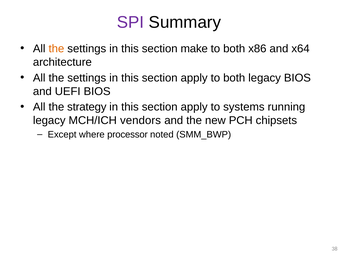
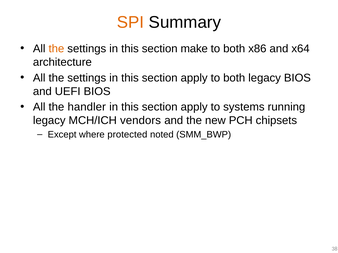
SPI colour: purple -> orange
strategy: strategy -> handler
processor: processor -> protected
